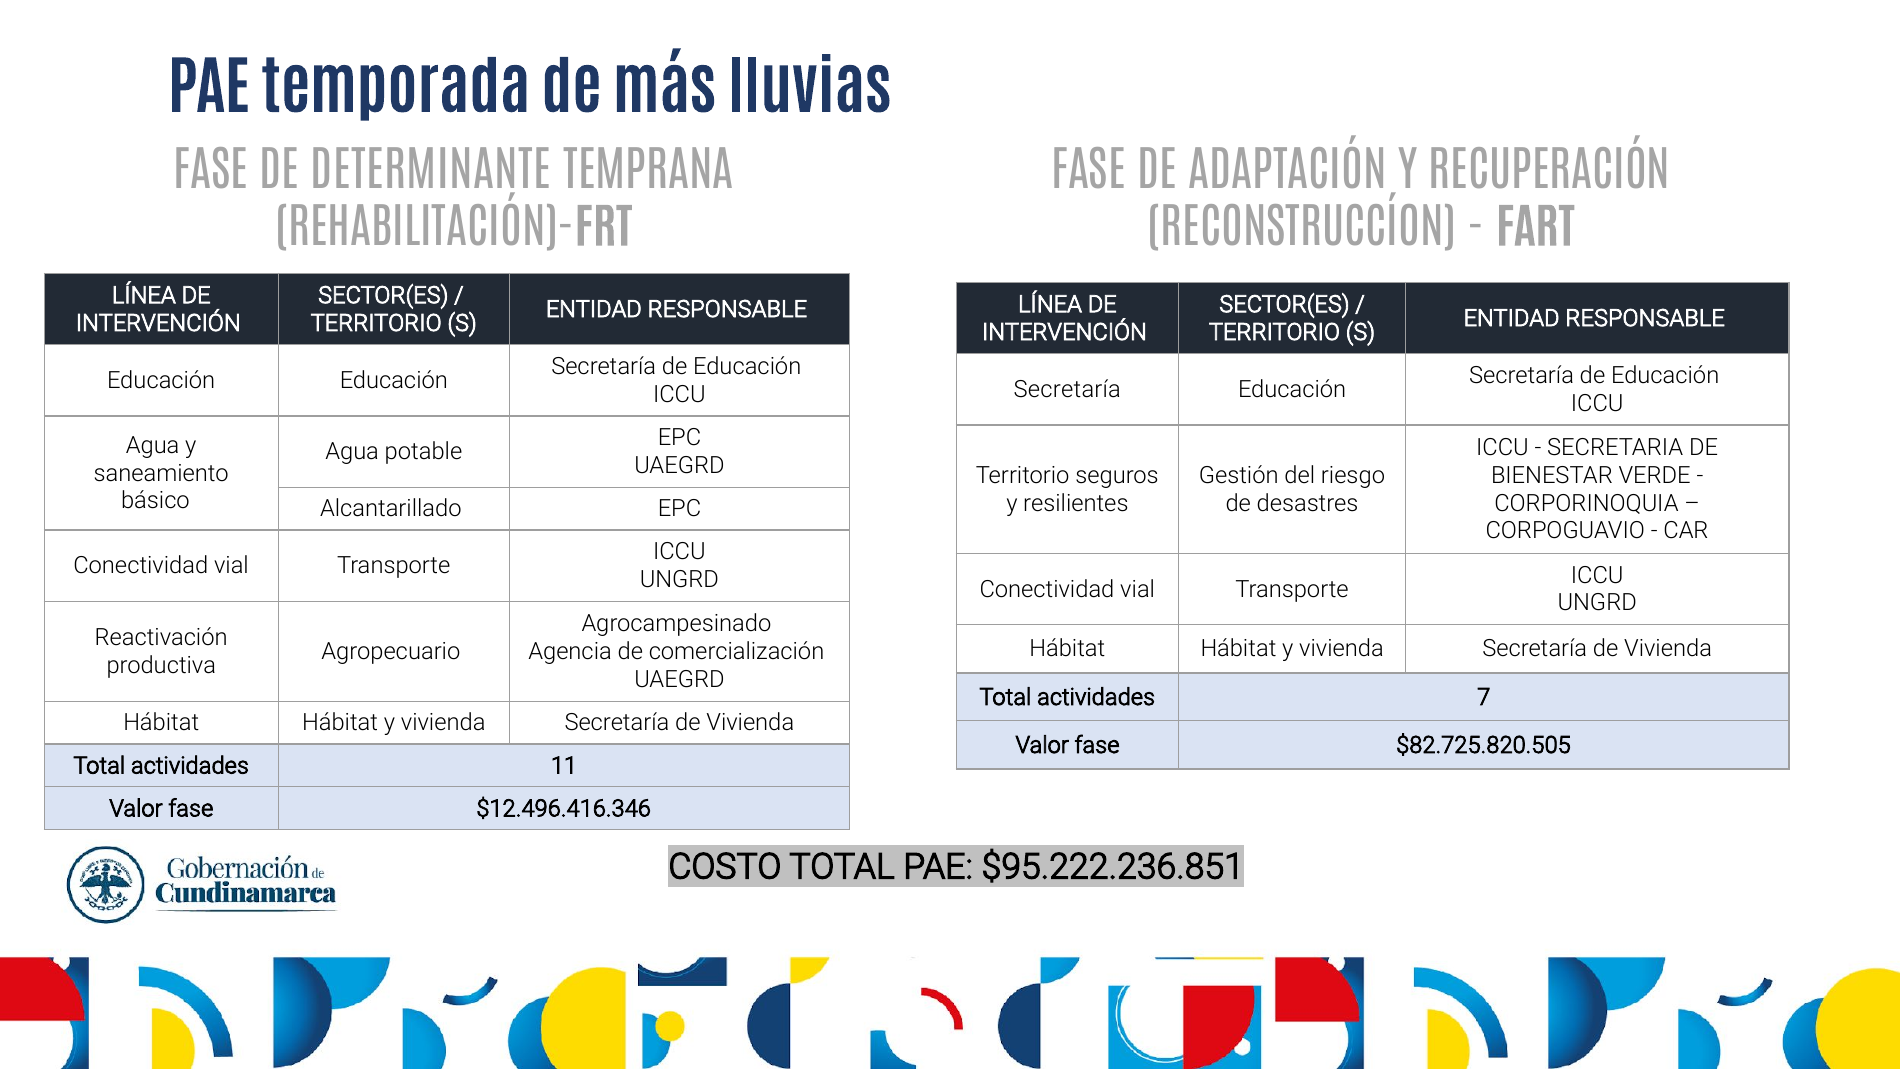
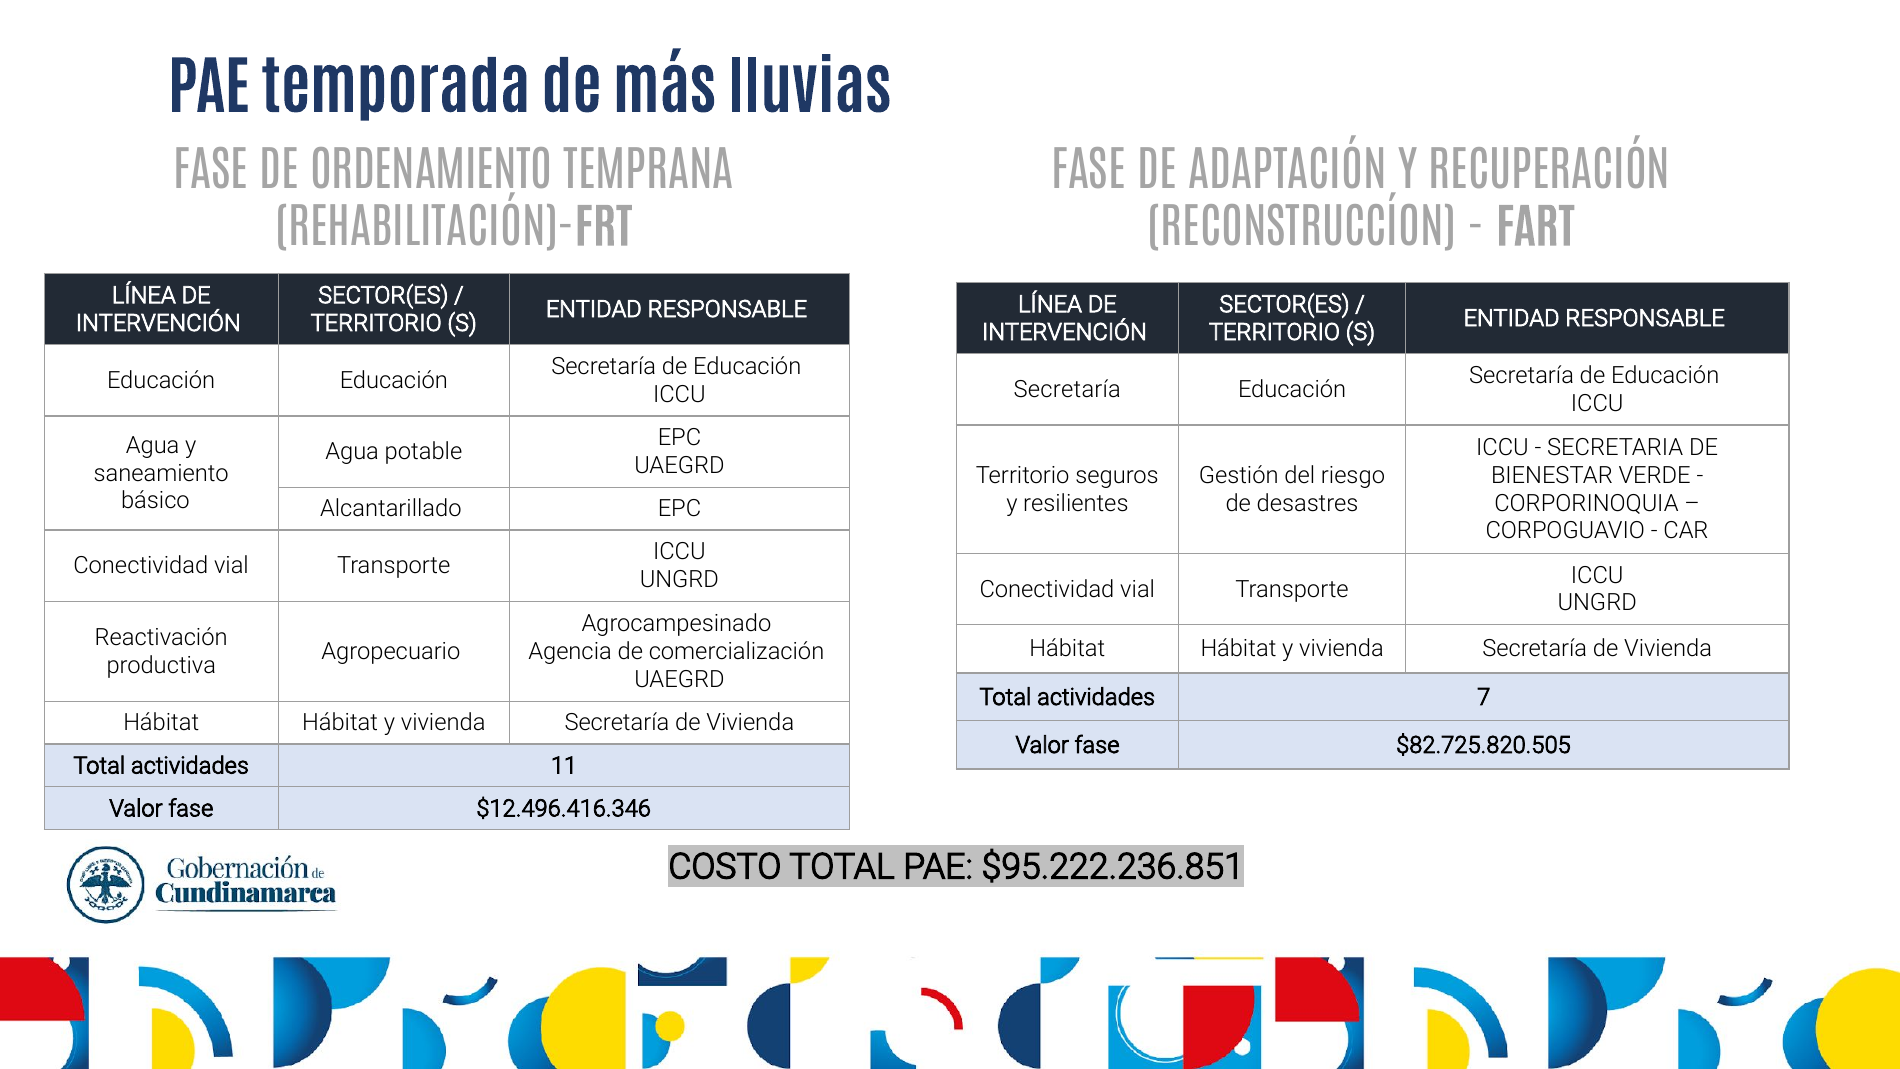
DETERMINANTE: DETERMINANTE -> ORDENAMIENTO
